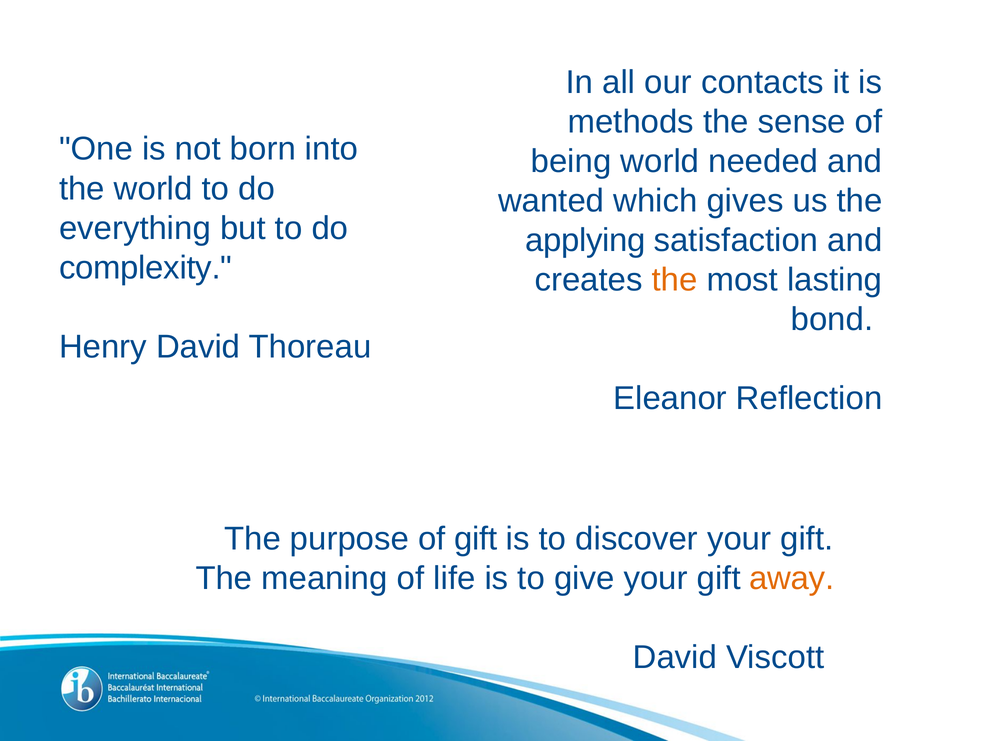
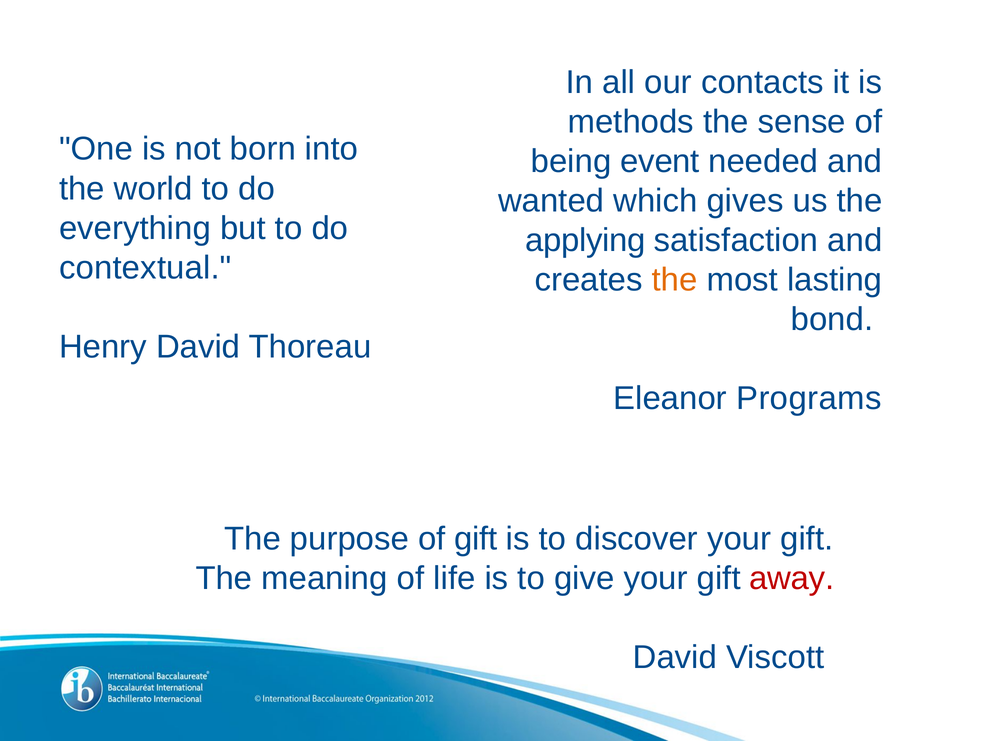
being world: world -> event
complexity: complexity -> contextual
Reflection: Reflection -> Programs
away colour: orange -> red
